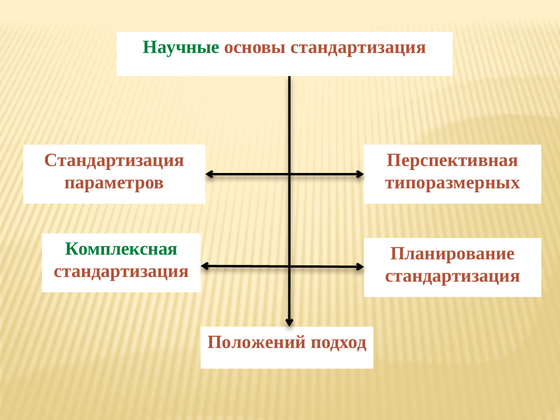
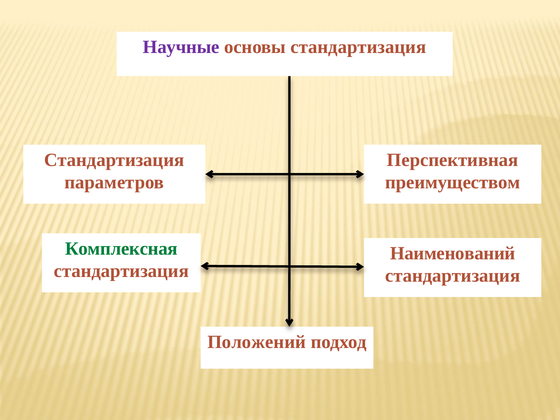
Научные colour: green -> purple
типоразмерных: типоразмерных -> преимуществом
Планирование: Планирование -> Наименований
